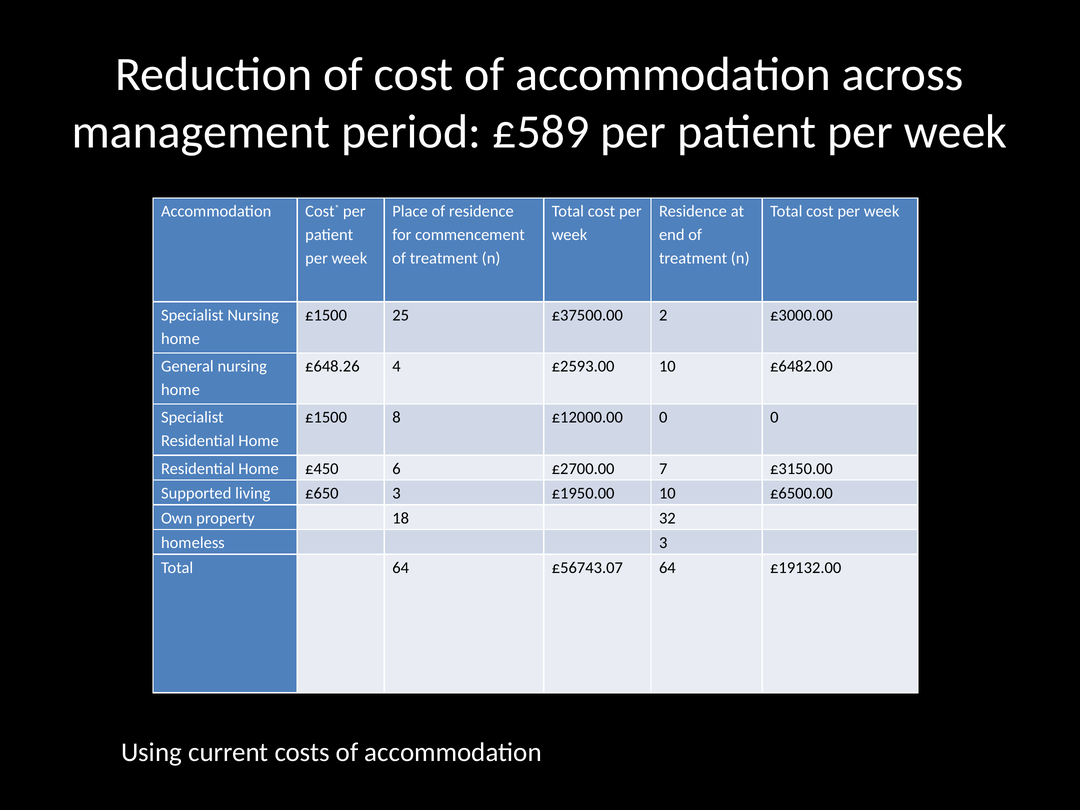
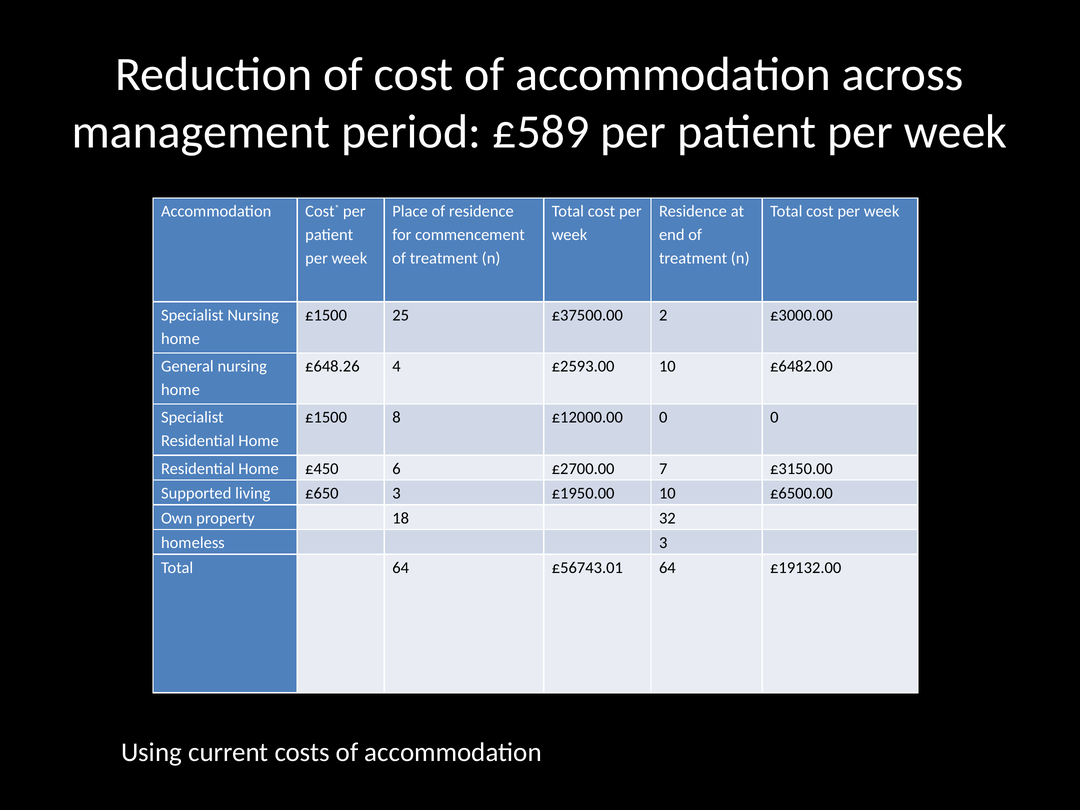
£56743.07: £56743.07 -> £56743.01
